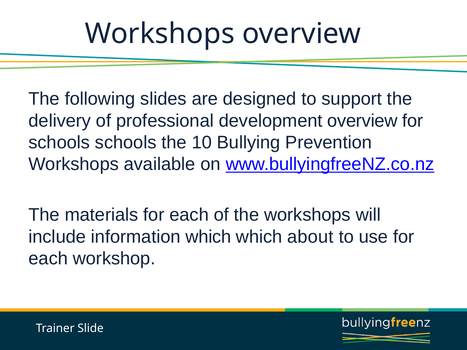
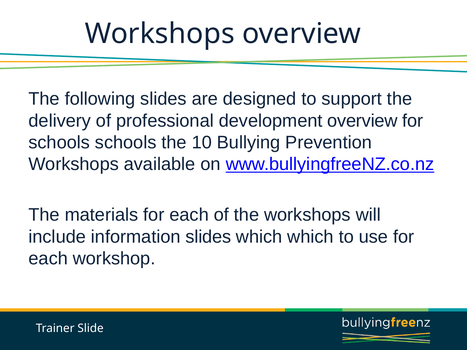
information which: which -> slides
which about: about -> which
